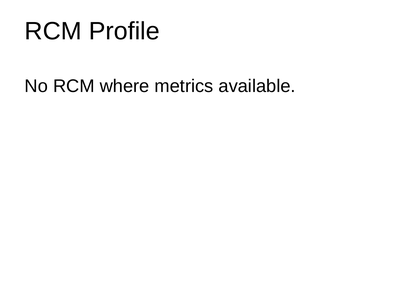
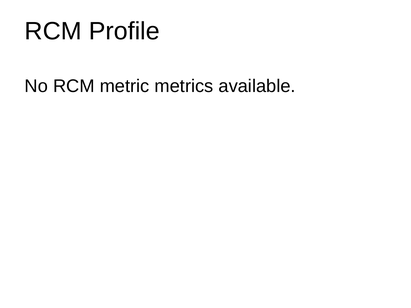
where: where -> metric
